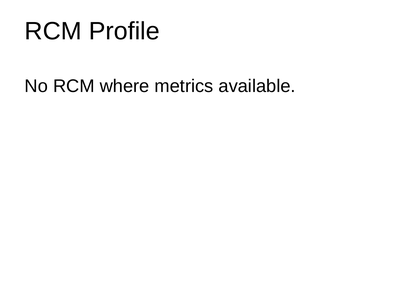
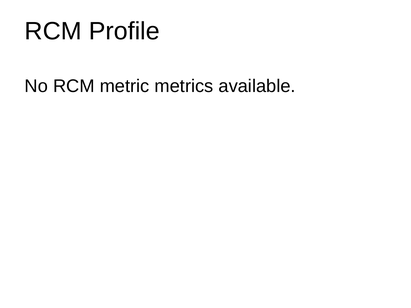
where: where -> metric
